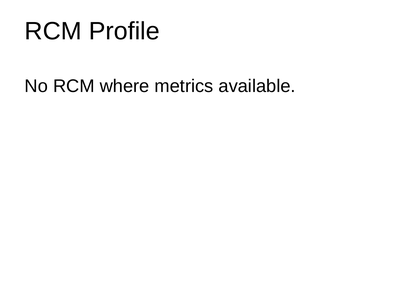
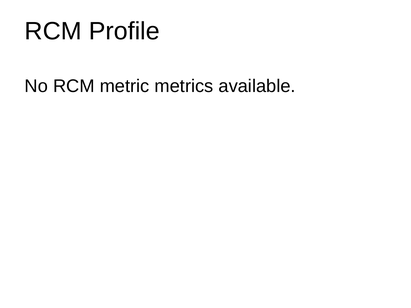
where: where -> metric
